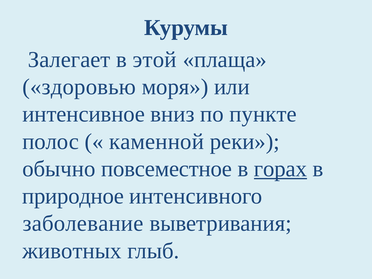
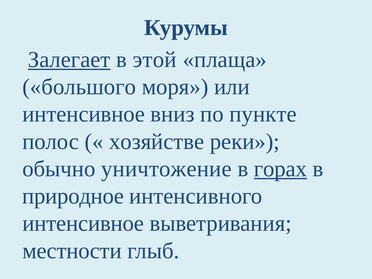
Залегает underline: none -> present
здоровью: здоровью -> большого
каменной: каменной -> хозяйстве
повсеместное: повсеместное -> уничтожение
заболевание at (83, 223): заболевание -> интенсивное
животных: животных -> местности
